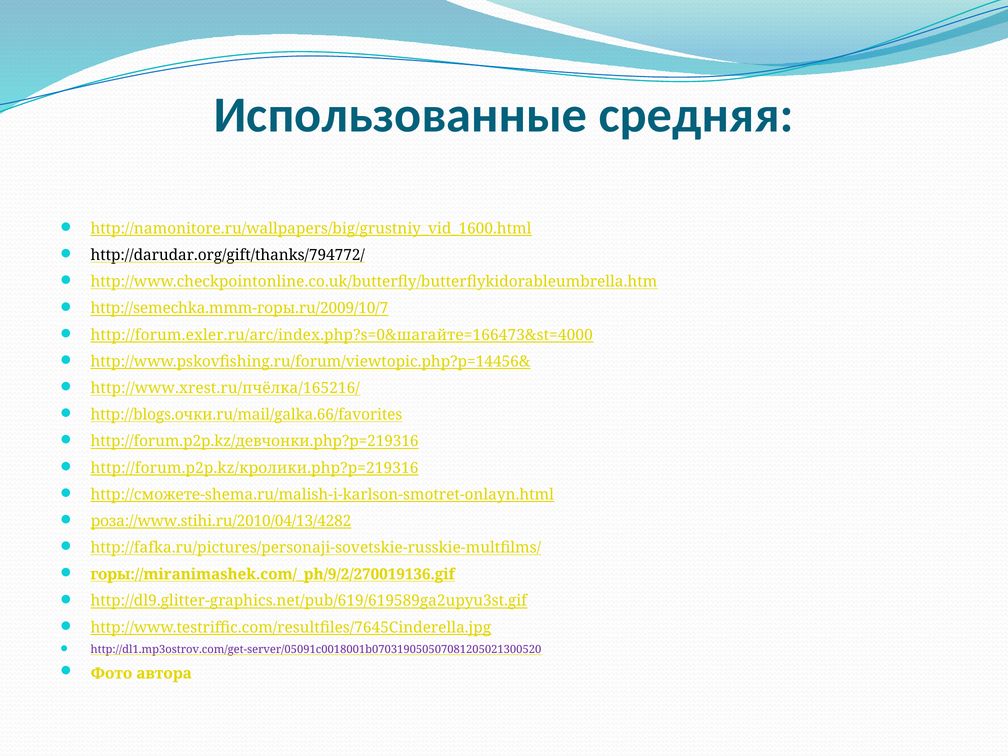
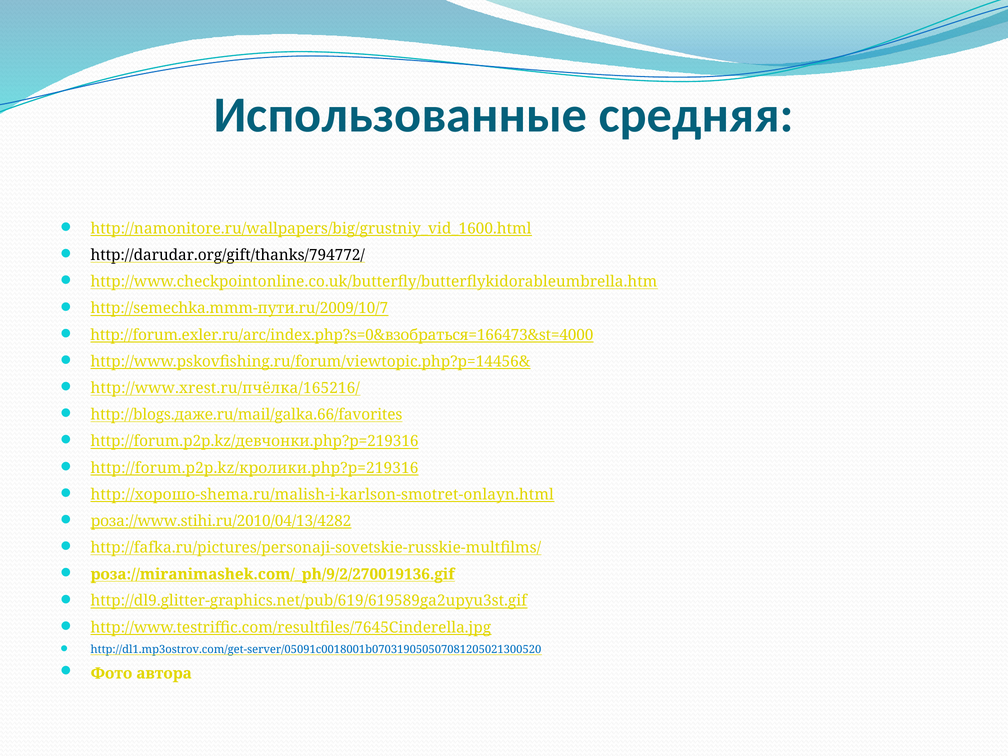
http://semechka.mmm-горы.ru/2009/10/7: http://semechka.mmm-горы.ru/2009/10/7 -> http://semechka.mmm-пути.ru/2009/10/7
http://forum.exler.ru/arc/index.php?s=0&шагайте=166473&st=4000: http://forum.exler.ru/arc/index.php?s=0&шагайте=166473&st=4000 -> http://forum.exler.ru/arc/index.php?s=0&взобраться=166473&st=4000
http://blogs.очки.ru/mail/galka.66/favorites: http://blogs.очки.ru/mail/galka.66/favorites -> http://blogs.даже.ru/mail/galka.66/favorites
http://сможете-shema.ru/malish-i-karlson-smotret-onlayn.html: http://сможете-shema.ru/malish-i-karlson-smotret-onlayn.html -> http://хорошо-shema.ru/malish-i-karlson-smotret-onlayn.html
горы://miranimashek.com/_ph/9/2/270019136.gif: горы://miranimashek.com/_ph/9/2/270019136.gif -> роза://miranimashek.com/_ph/9/2/270019136.gif
http://dl1.mp3ostrov.com/get-server/05091c0018001b070319050507081205021300520 colour: purple -> blue
